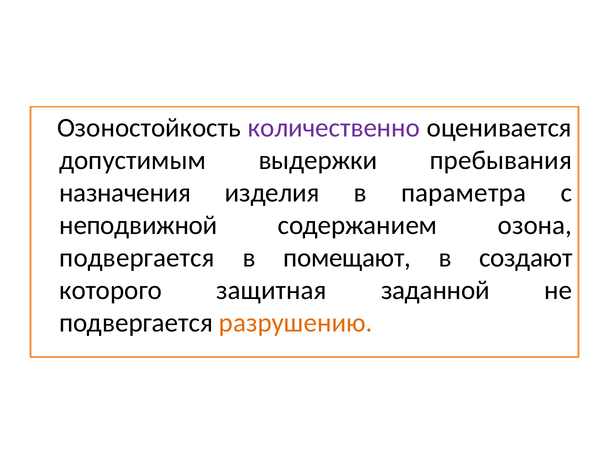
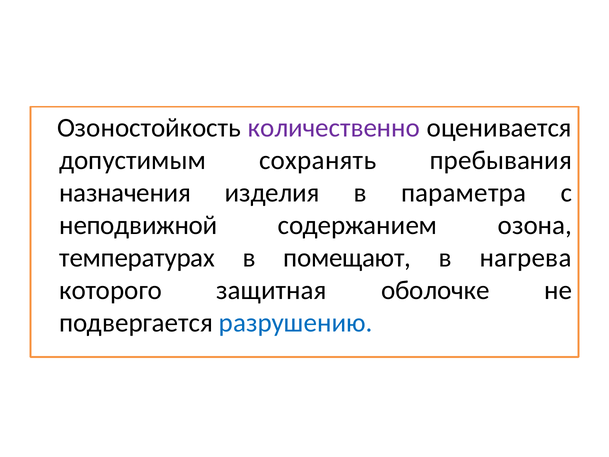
выдержки: выдержки -> сохранять
подвергается at (137, 258): подвергается -> температурах
создают: создают -> нагрева
заданной: заданной -> оболочке
разрушению colour: orange -> blue
